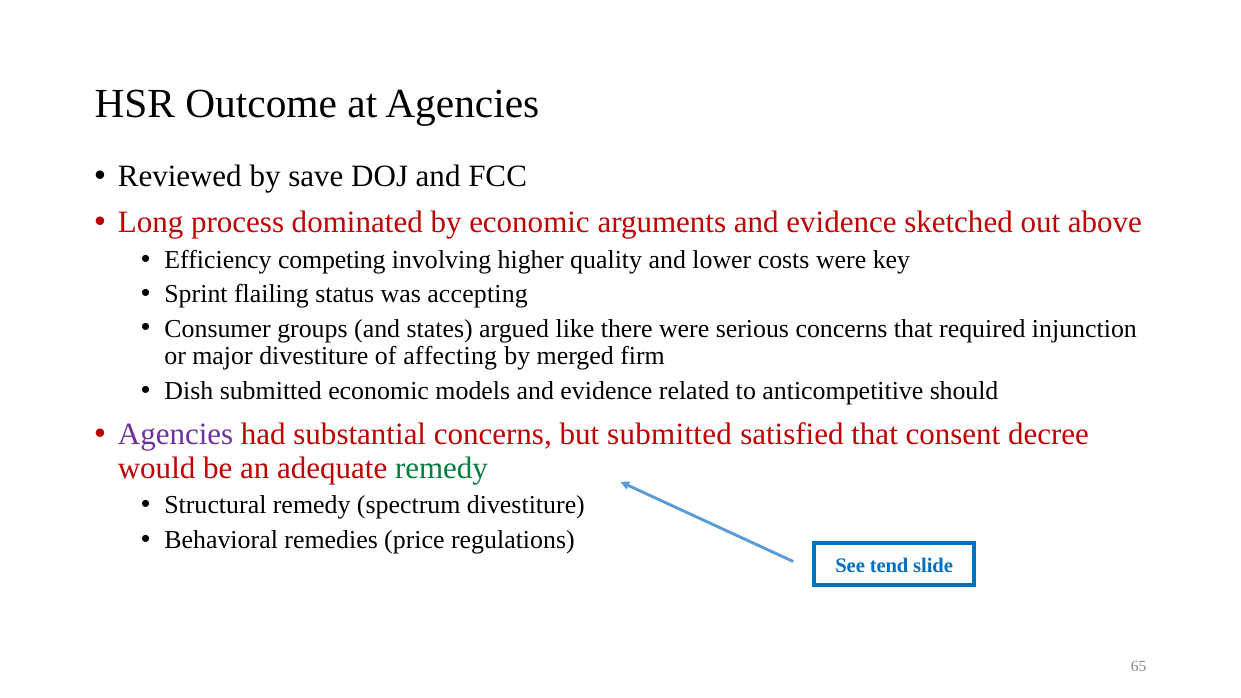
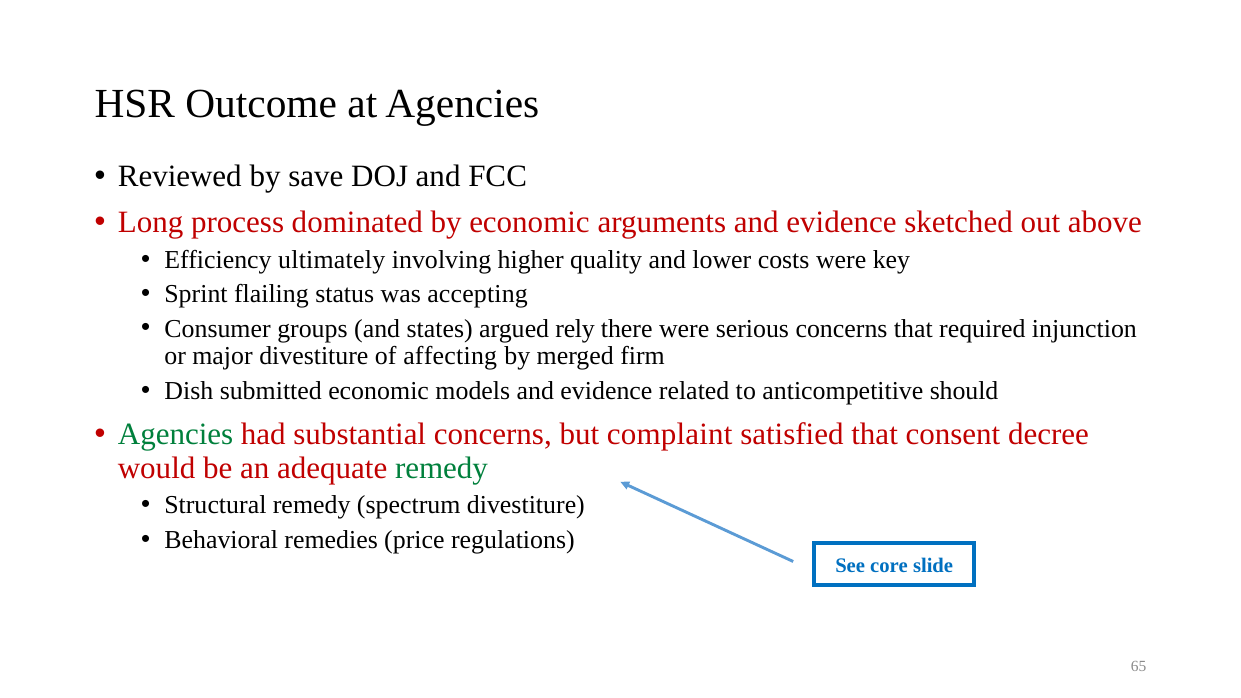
competing: competing -> ultimately
like: like -> rely
Agencies at (176, 434) colour: purple -> green
but submitted: submitted -> complaint
tend: tend -> core
